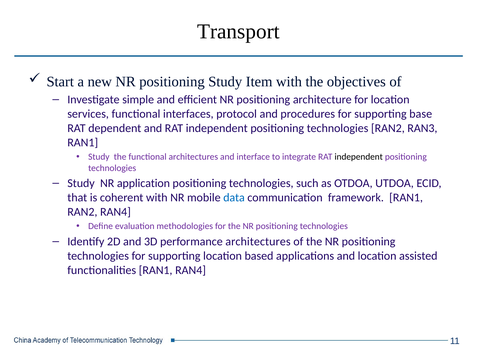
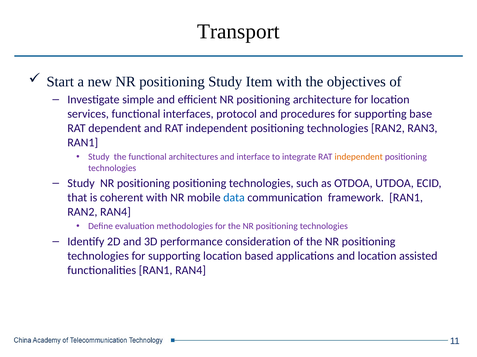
independent at (359, 157) colour: black -> orange
Study NR application: application -> positioning
performance architectures: architectures -> consideration
